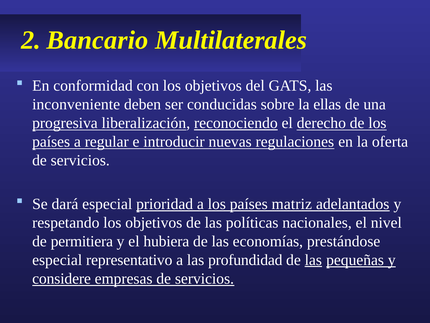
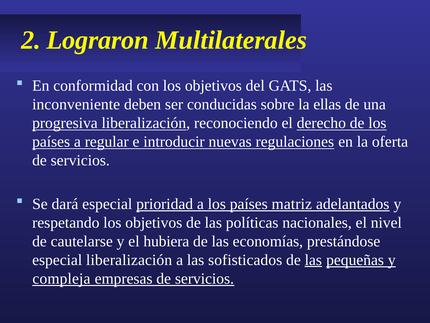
Bancario: Bancario -> Lograron
reconociendo underline: present -> none
permitiera: permitiera -> cautelarse
especial representativo: representativo -> liberalización
profundidad: profundidad -> sofisticados
considere: considere -> compleja
